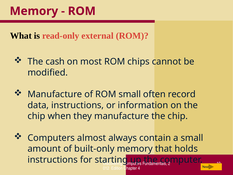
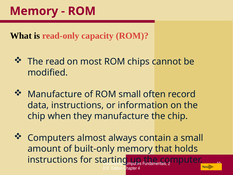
external: external -> capacity
cash: cash -> read
